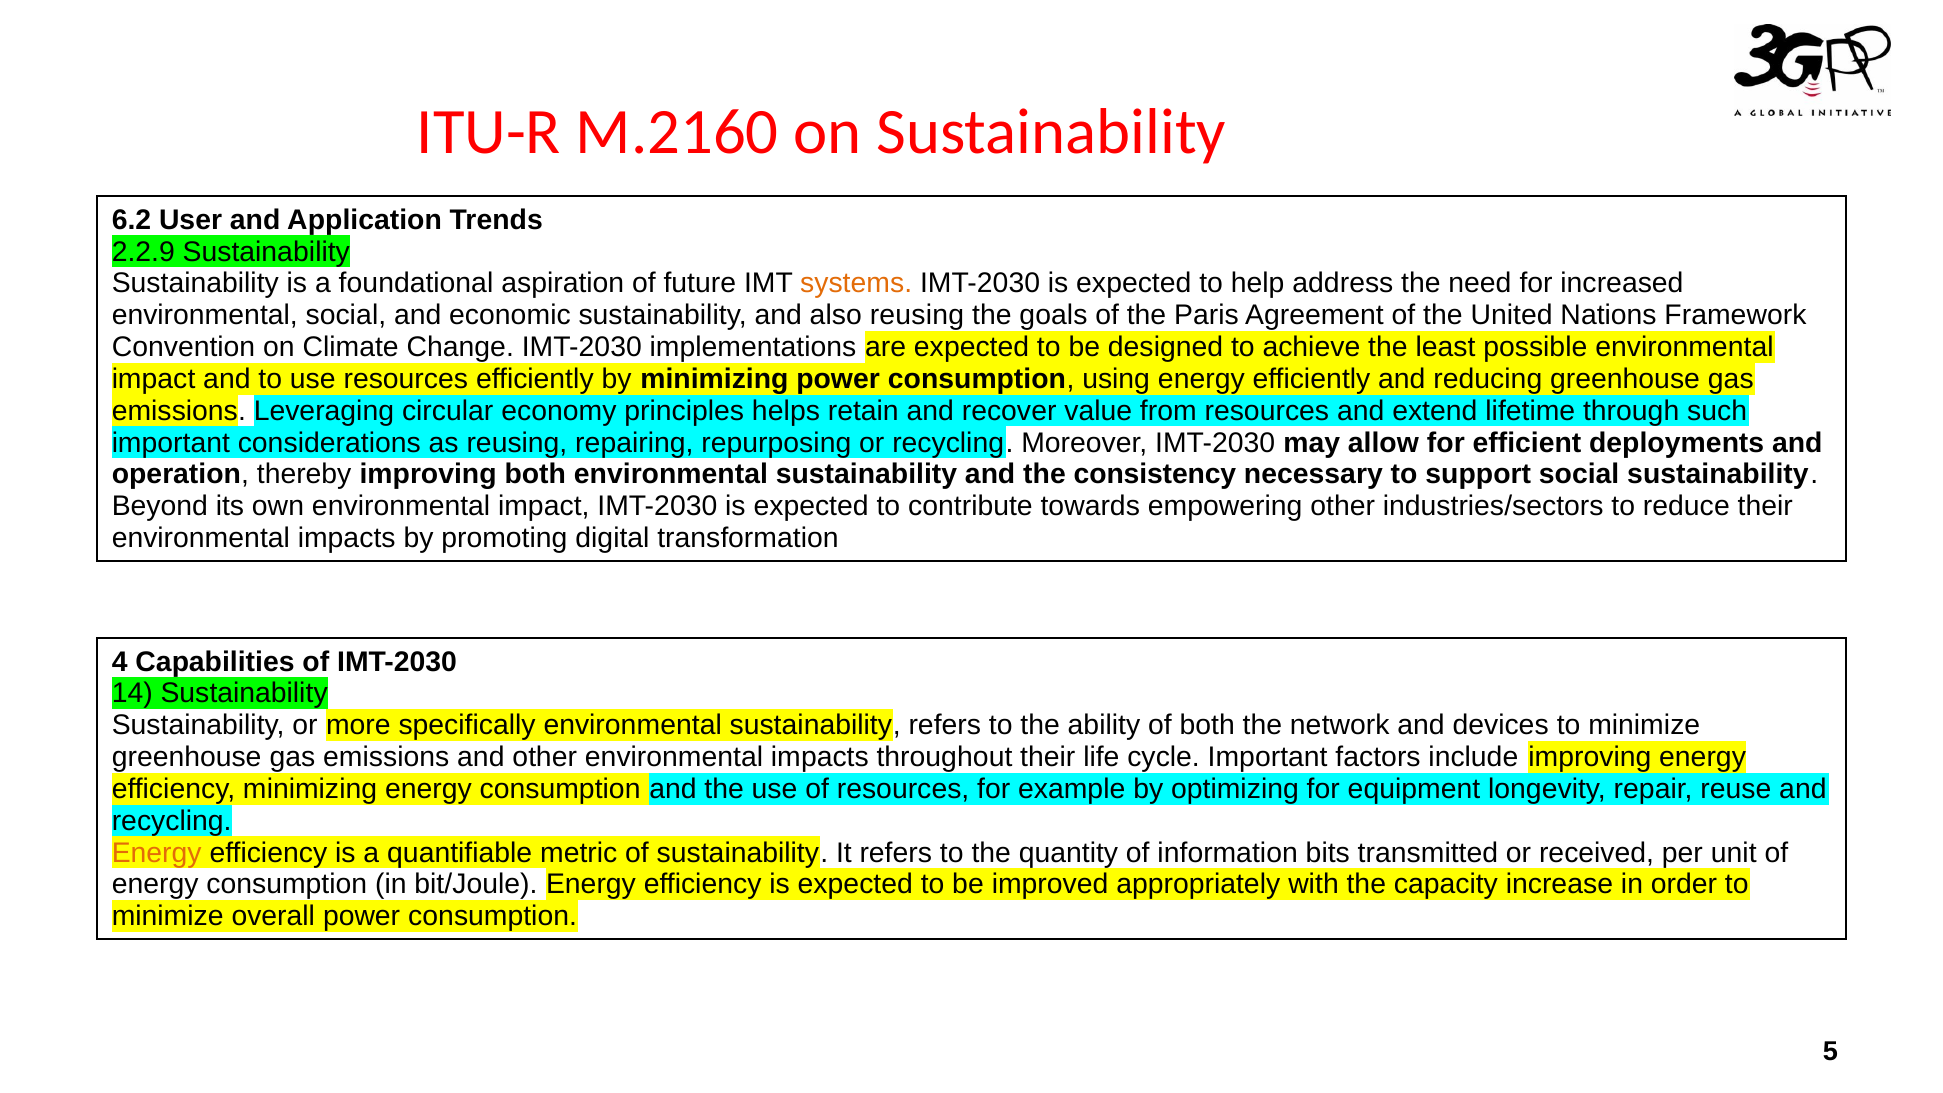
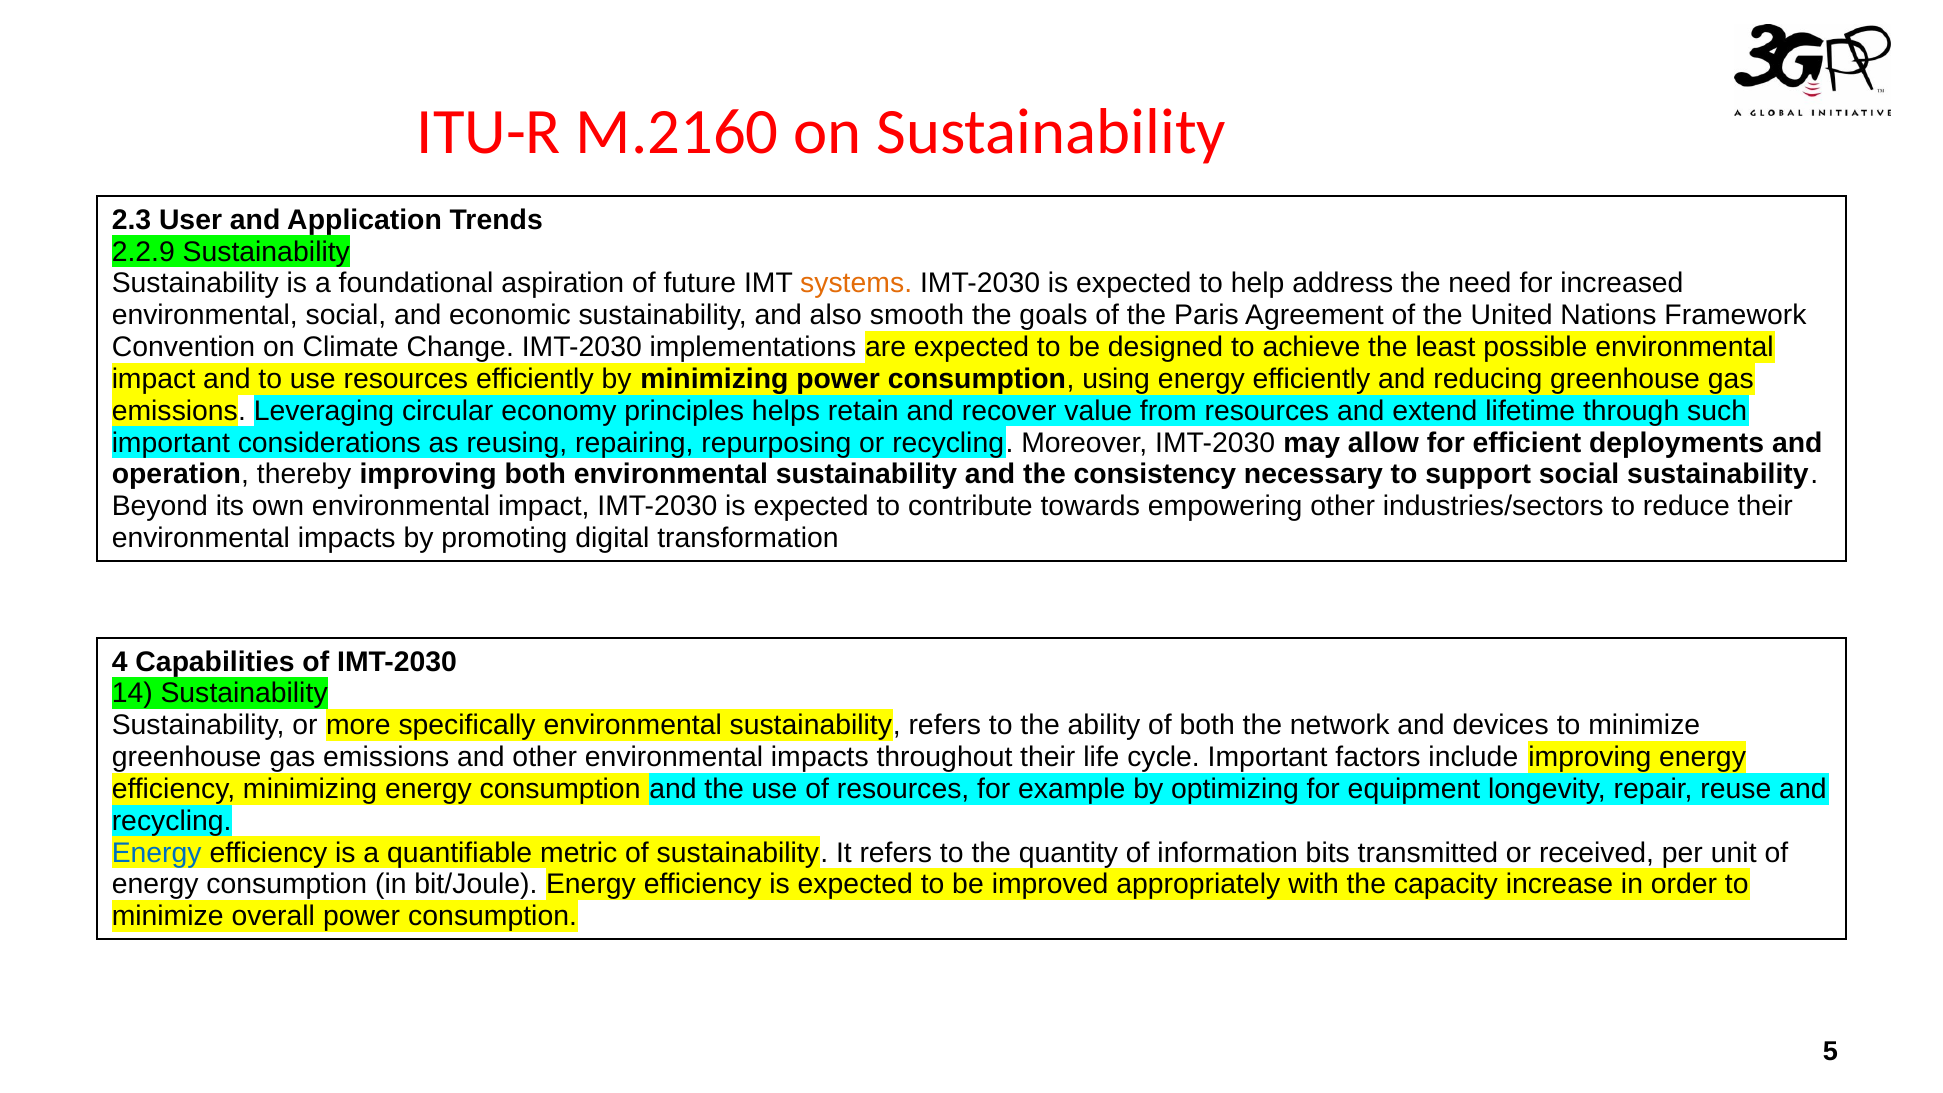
6.2: 6.2 -> 2.3
also reusing: reusing -> smooth
Energy at (157, 853) colour: orange -> blue
